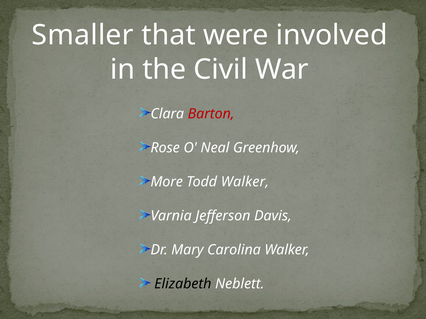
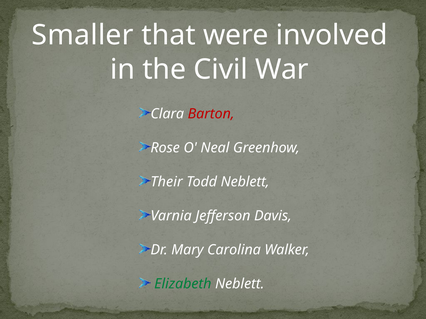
More: More -> Their
Todd Walker: Walker -> Neblett
Elizabeth colour: black -> green
